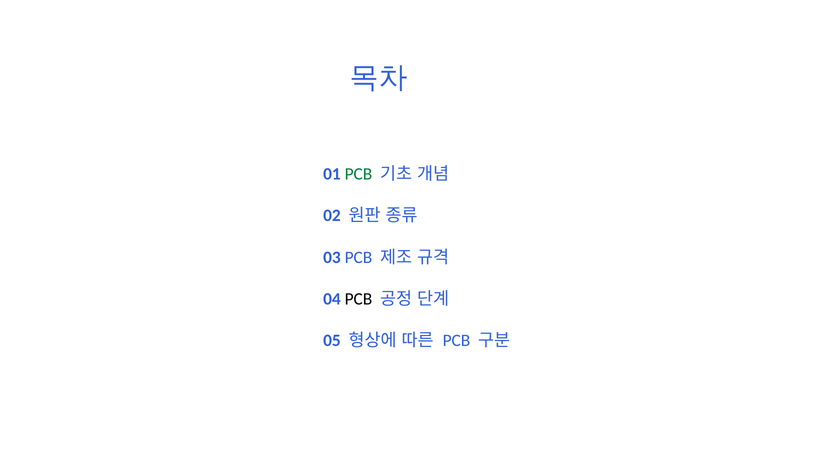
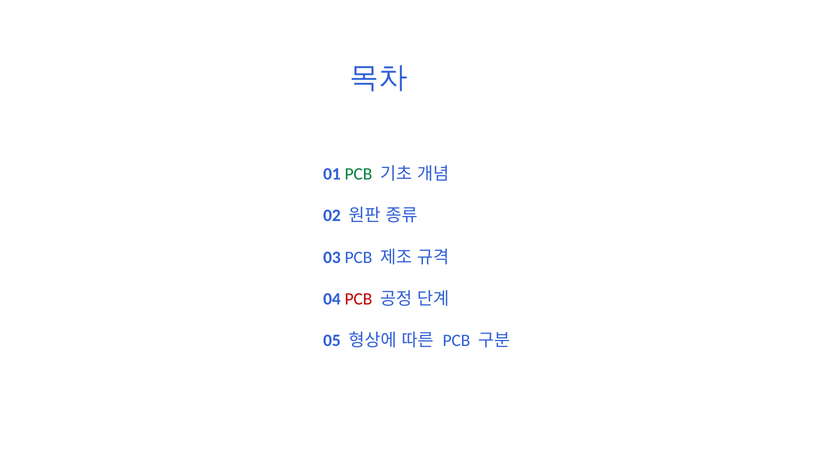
PCB at (358, 299) colour: black -> red
